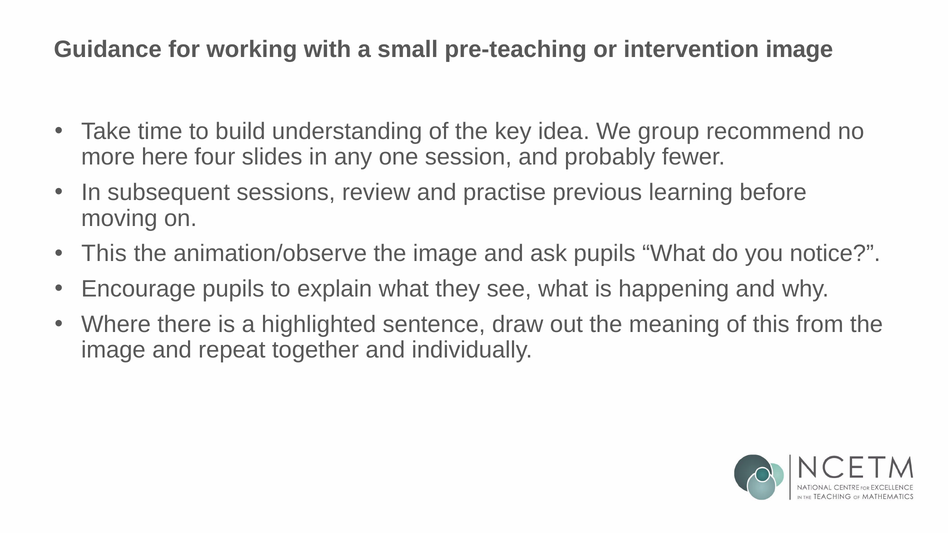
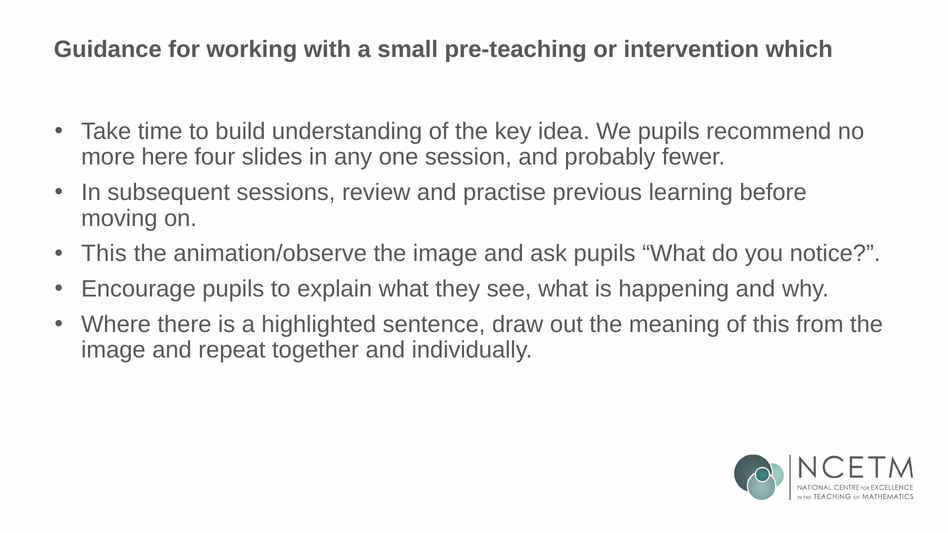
intervention image: image -> which
We group: group -> pupils
